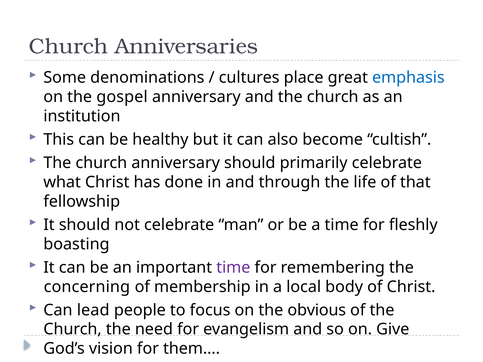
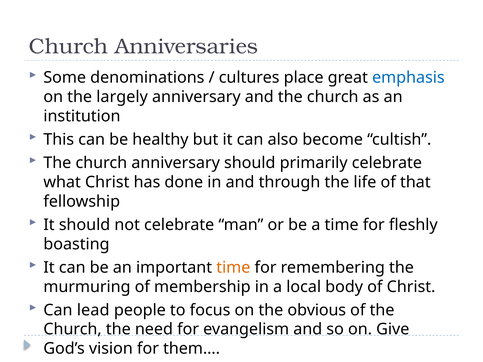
gospel: gospel -> largely
time at (233, 268) colour: purple -> orange
concerning: concerning -> murmuring
